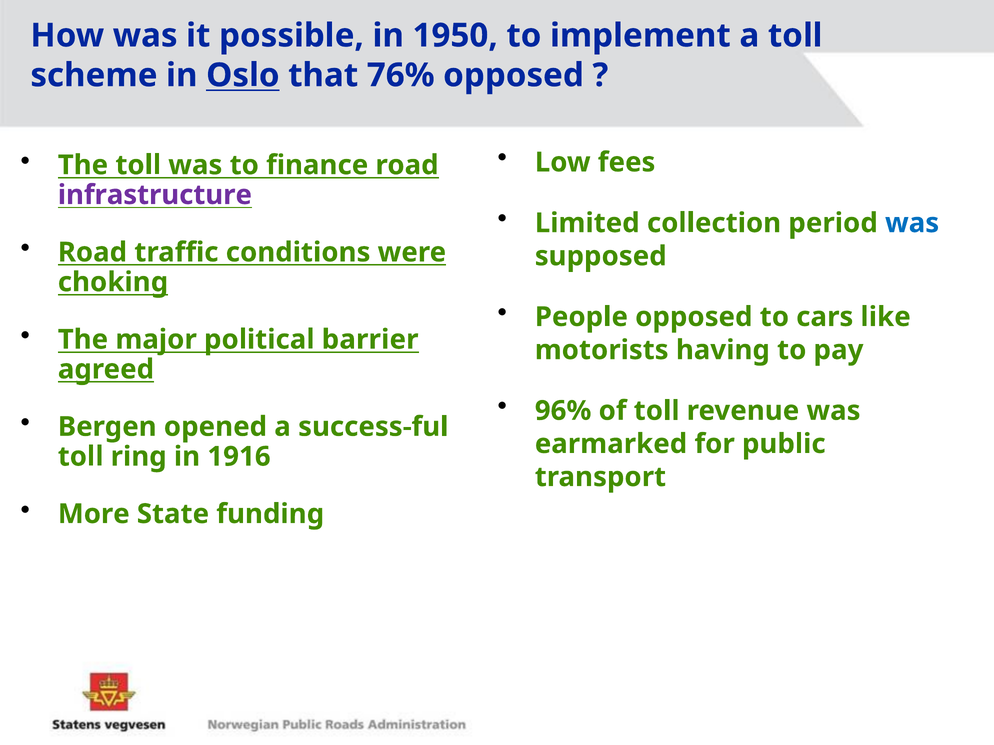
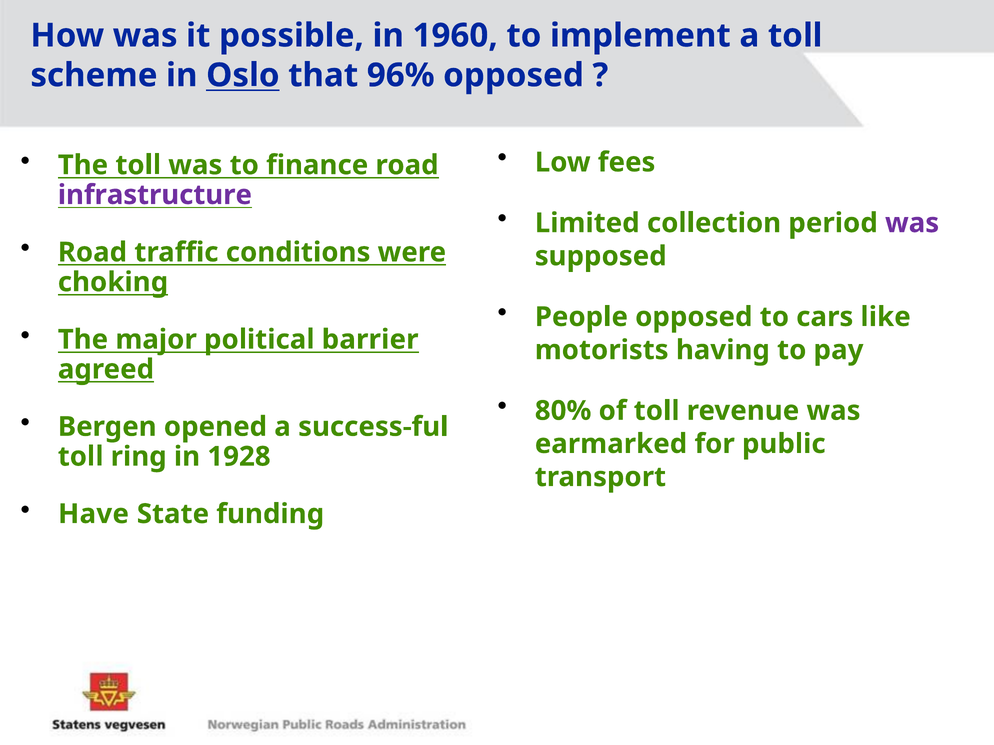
1950: 1950 -> 1960
76%: 76% -> 96%
was at (912, 223) colour: blue -> purple
96%: 96% -> 80%
1916: 1916 -> 1928
More: More -> Have
